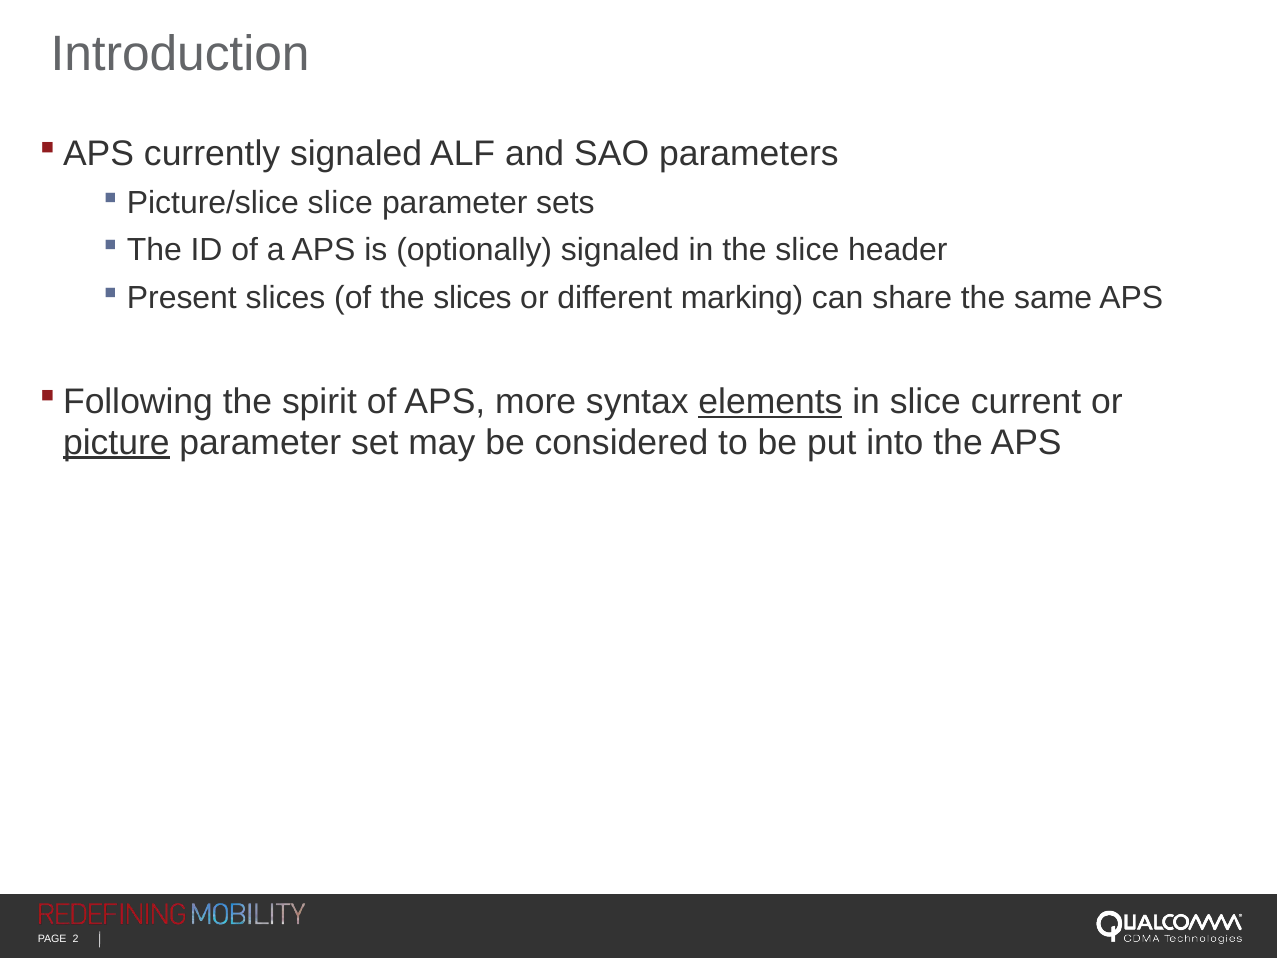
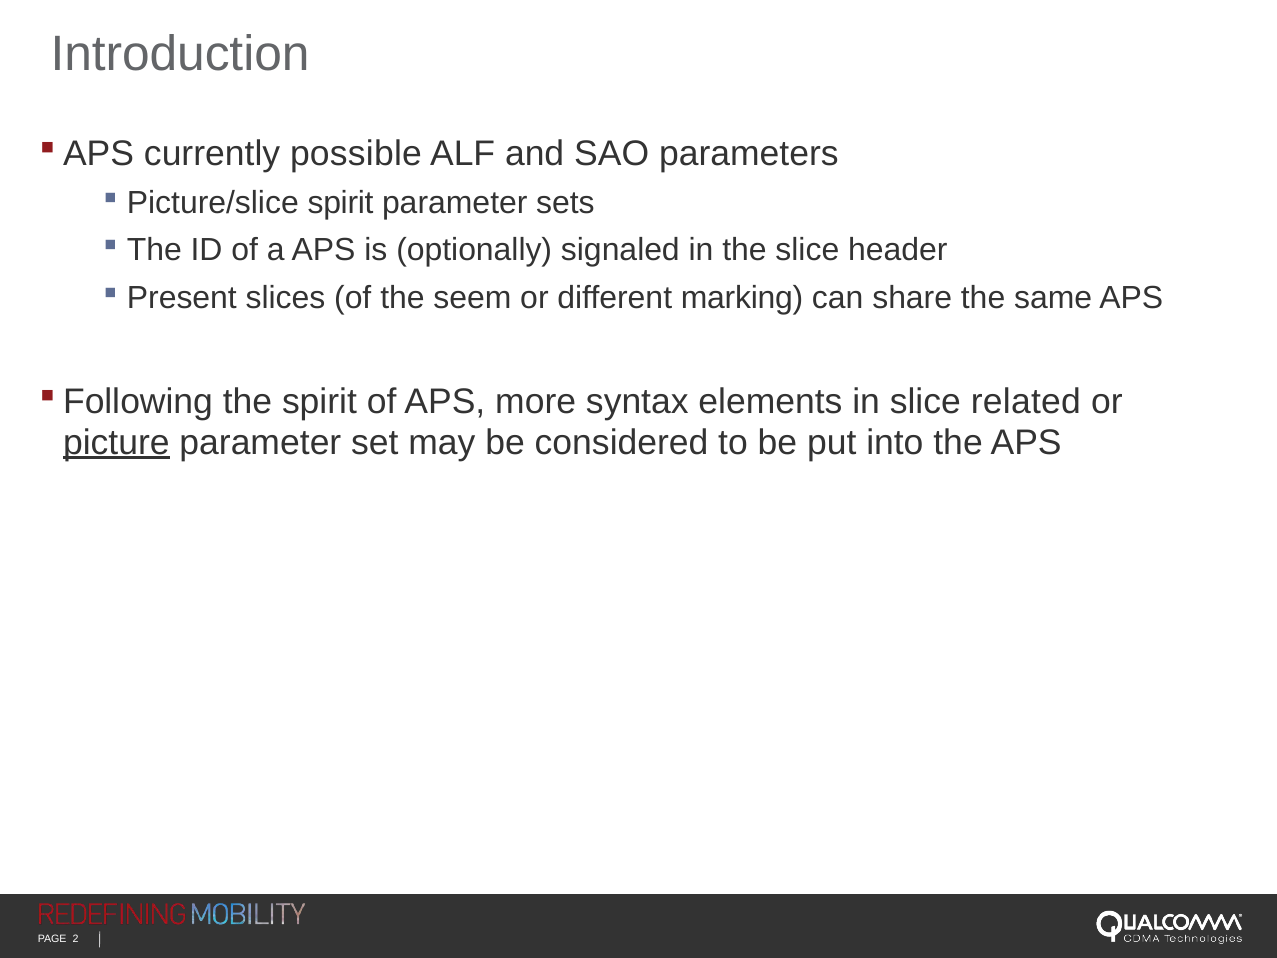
currently signaled: signaled -> possible
Picture/slice slice: slice -> spirit
the slices: slices -> seem
elements underline: present -> none
current: current -> related
